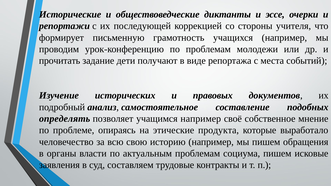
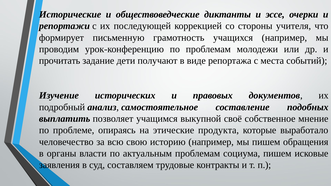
определять: определять -> выплатить
учащимся например: например -> выкупной
